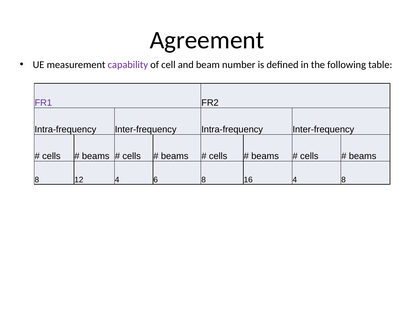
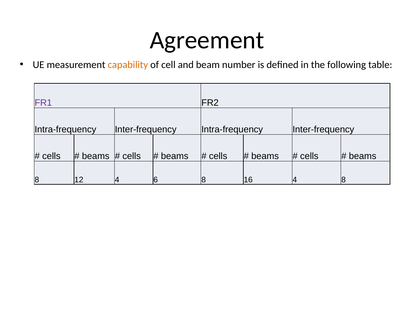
capability colour: purple -> orange
